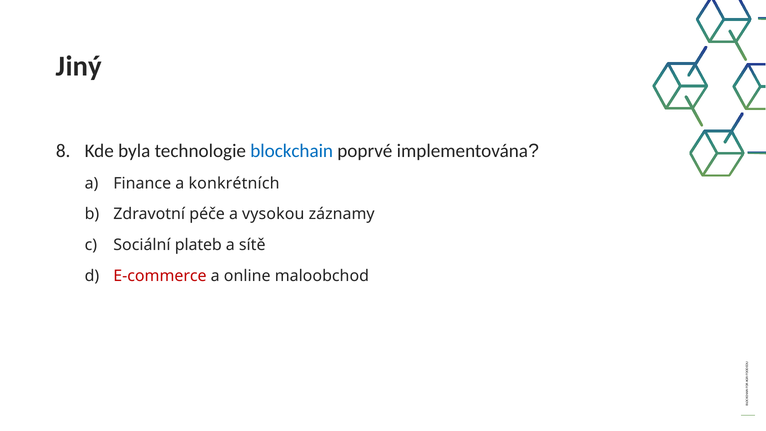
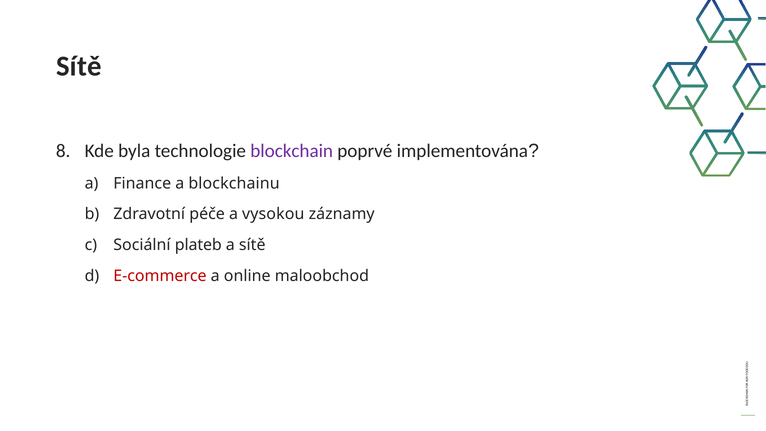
Jiný at (79, 66): Jiný -> Sítě
blockchain colour: blue -> purple
konkrétních: konkrétních -> blockchainu
